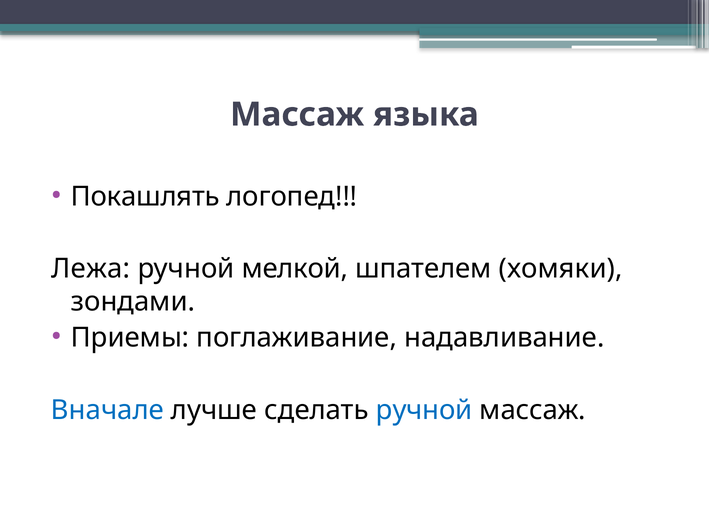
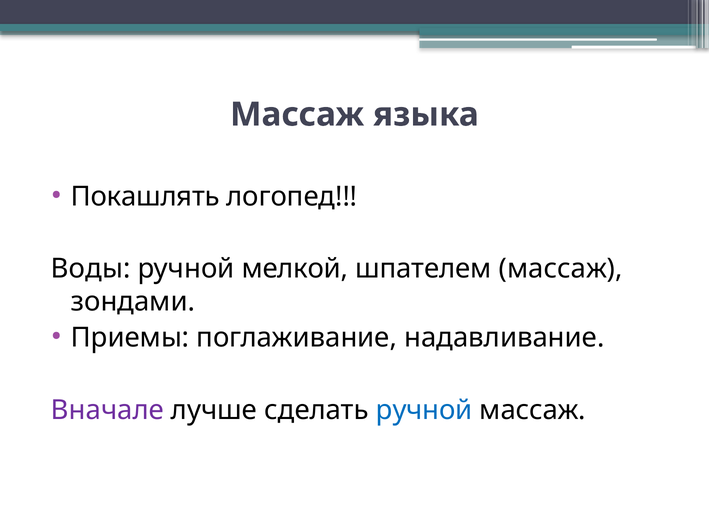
Лежа: Лежа -> Воды
шпателем хомяки: хомяки -> массаж
Вначале colour: blue -> purple
